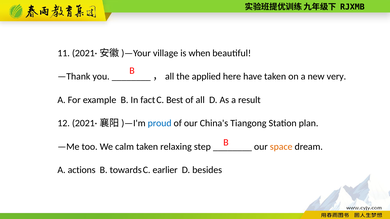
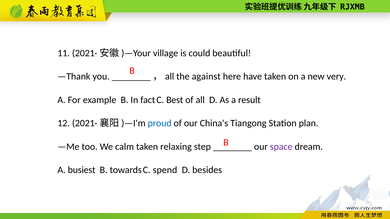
when: when -> could
applied: applied -> against
space colour: orange -> purple
actions: actions -> busiest
earlier: earlier -> spend
